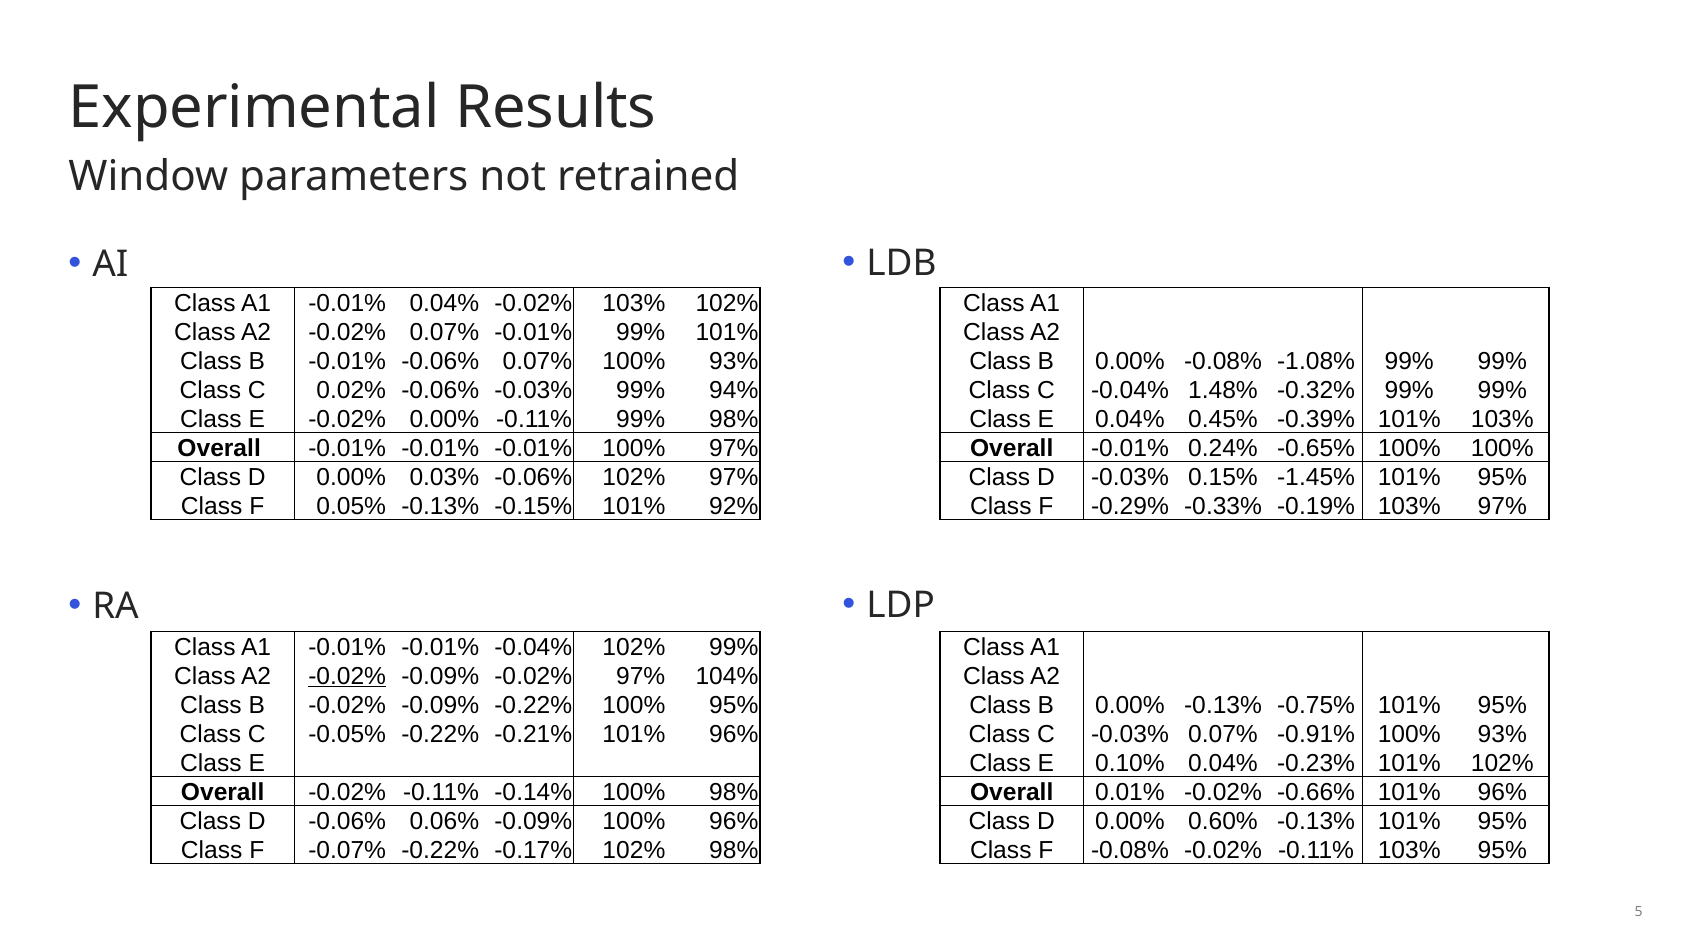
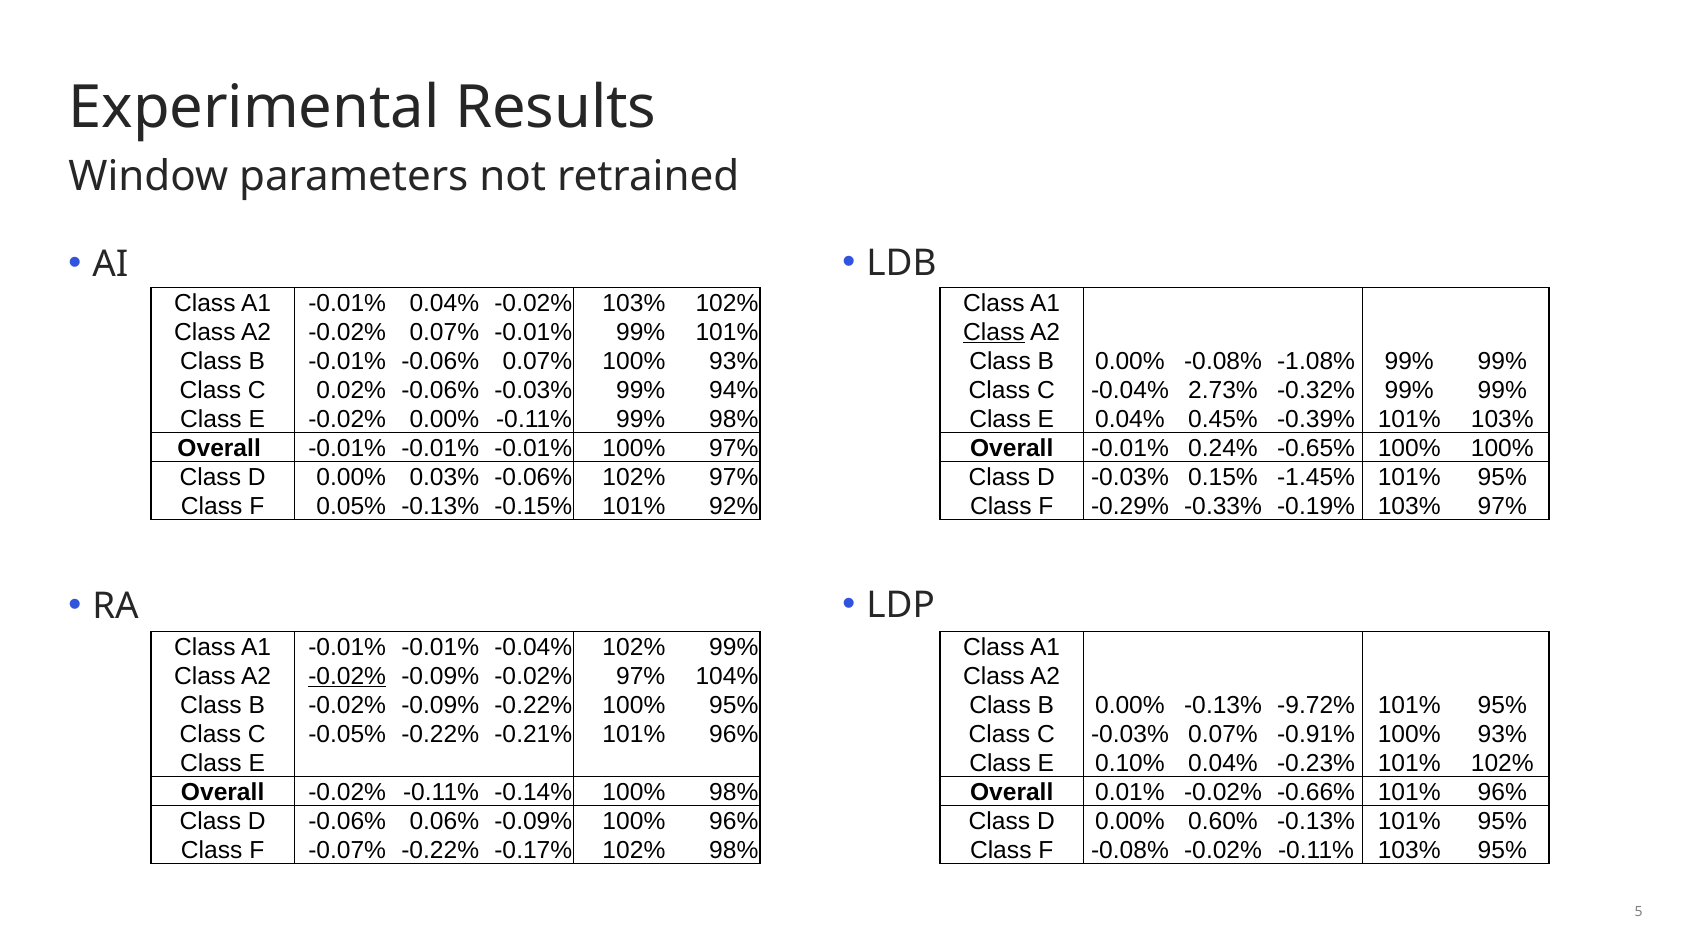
Class at (994, 332) underline: none -> present
1.48%: 1.48% -> 2.73%
-0.75%: -0.75% -> -9.72%
